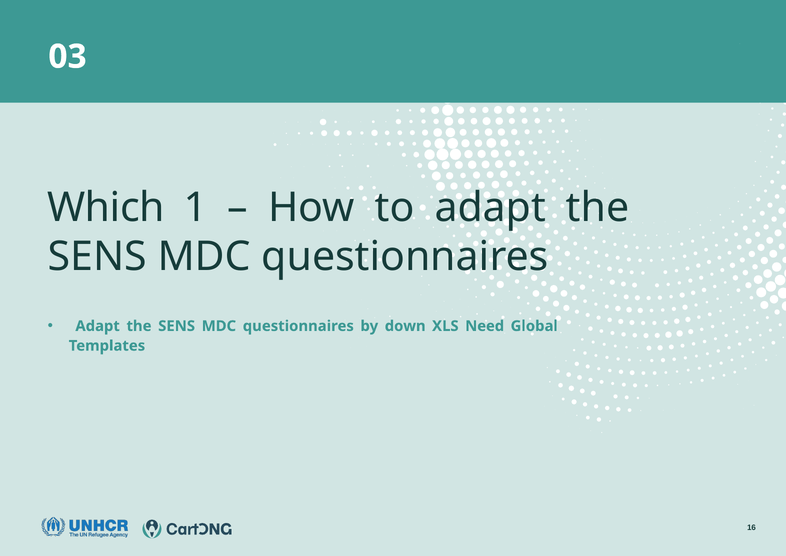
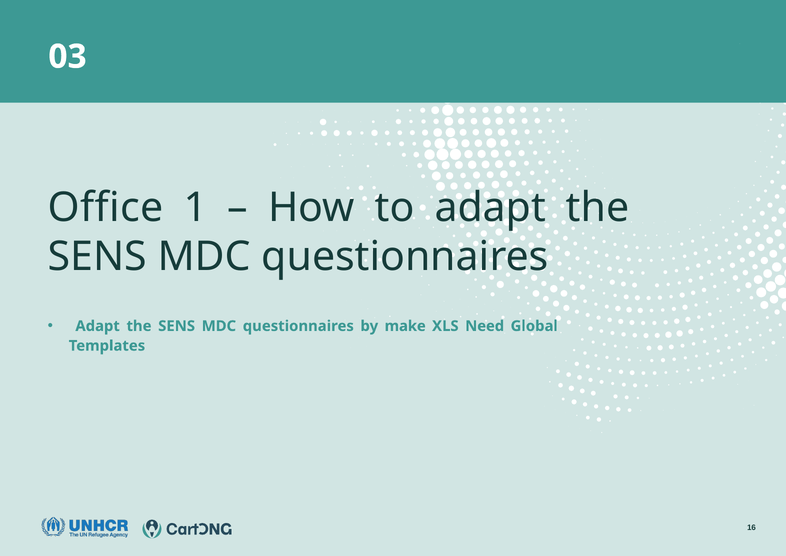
Which: Which -> Office
down: down -> make
